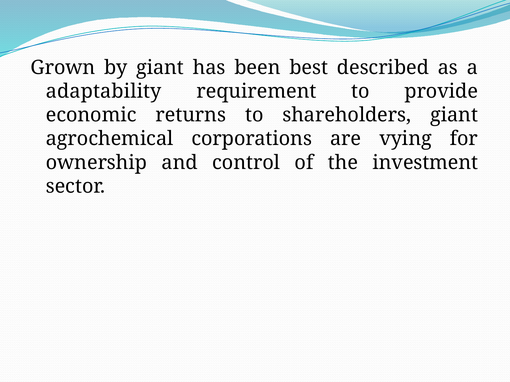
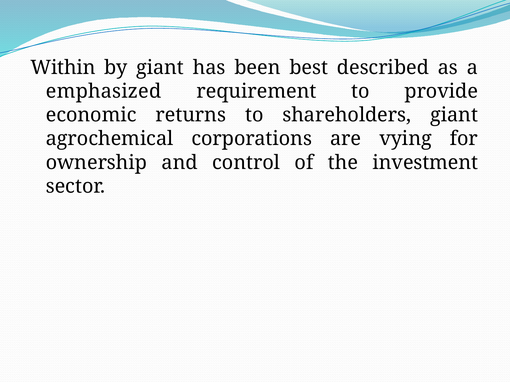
Grown: Grown -> Within
adaptability: adaptability -> emphasized
